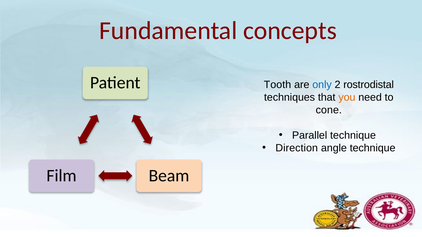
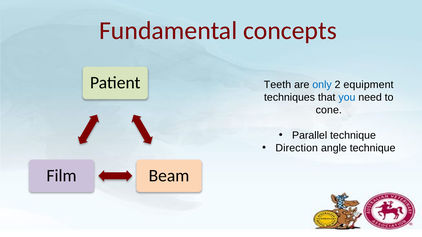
Tooth: Tooth -> Teeth
rostrodistal: rostrodistal -> equipment
you colour: orange -> blue
